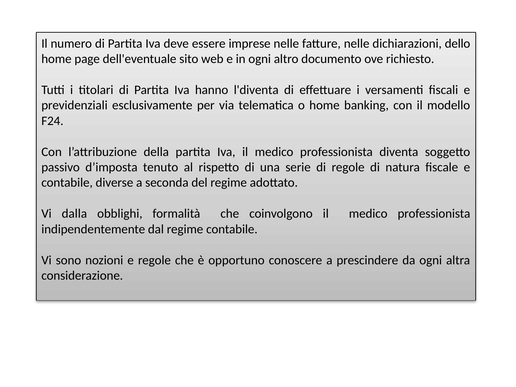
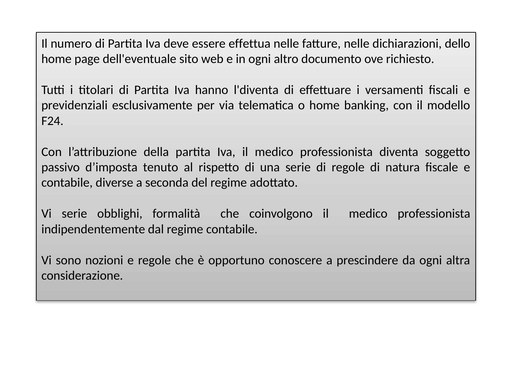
imprese: imprese -> effettua
Vi dalla: dalla -> serie
